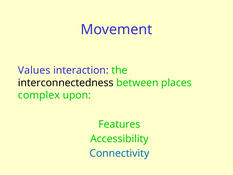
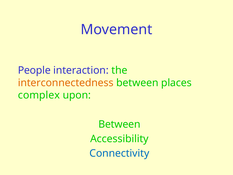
Values: Values -> People
interconnectedness colour: black -> orange
Features at (119, 124): Features -> Between
